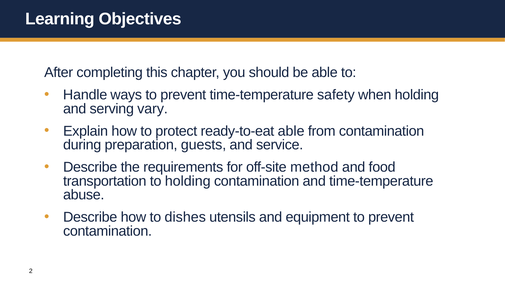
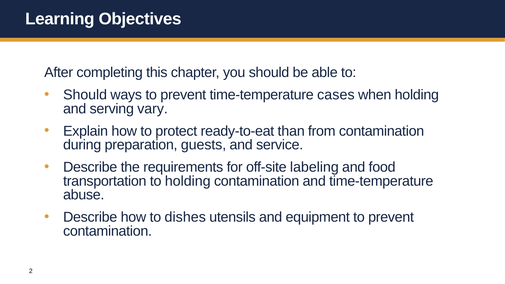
Handle at (85, 95): Handle -> Should
safety: safety -> cases
ready-to-eat able: able -> than
method: method -> labeling
